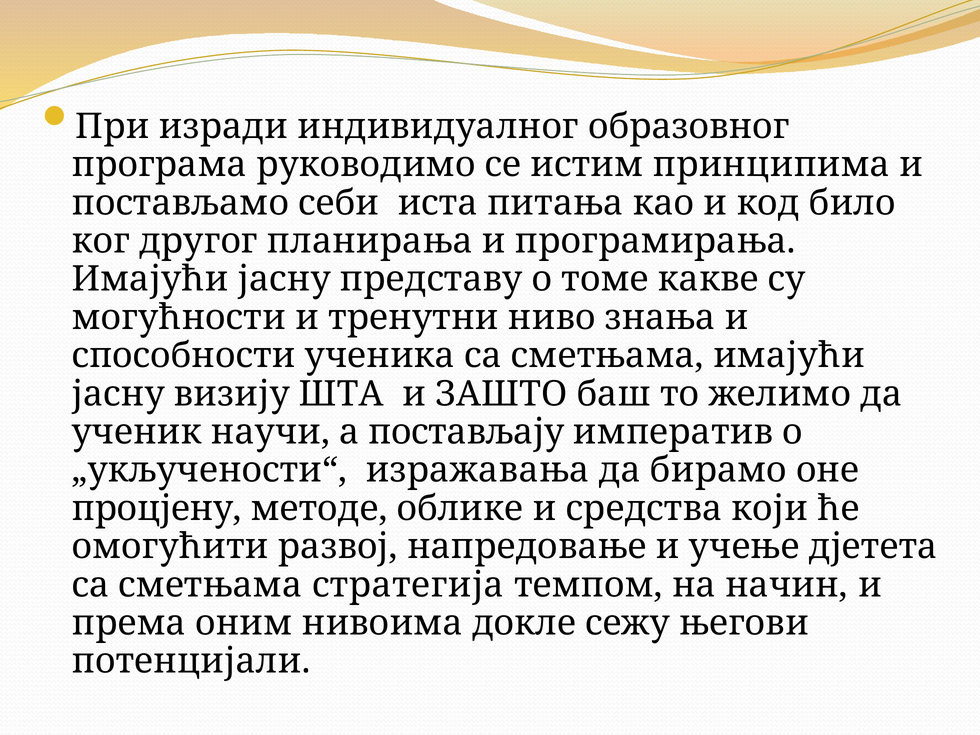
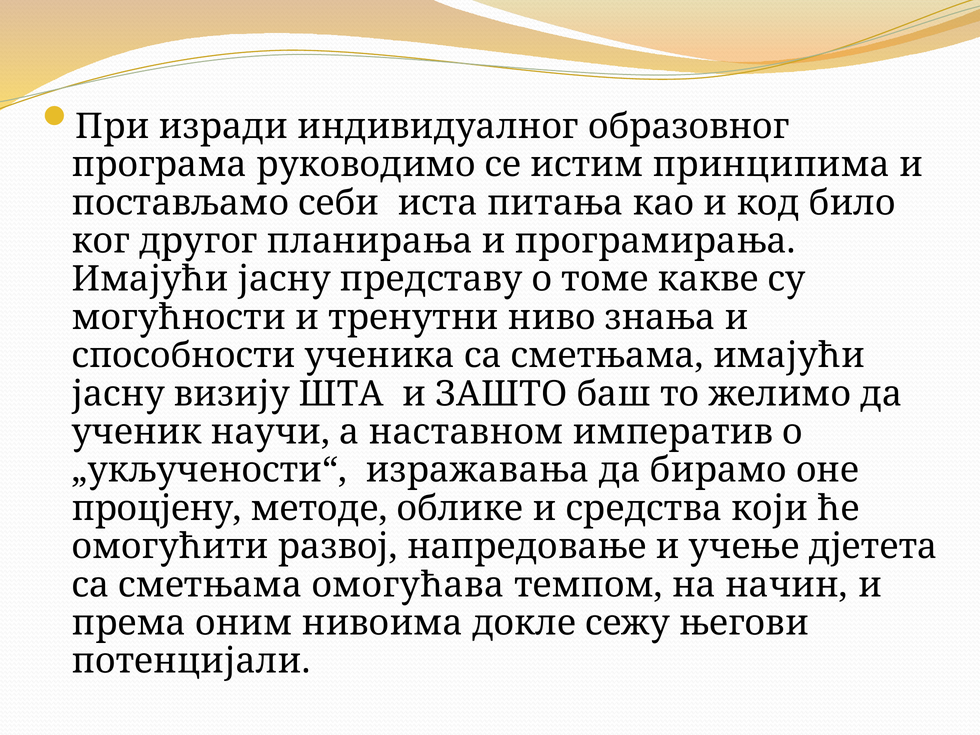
постављају: постављају -> наставном
стратегија: стратегија -> омогућава
